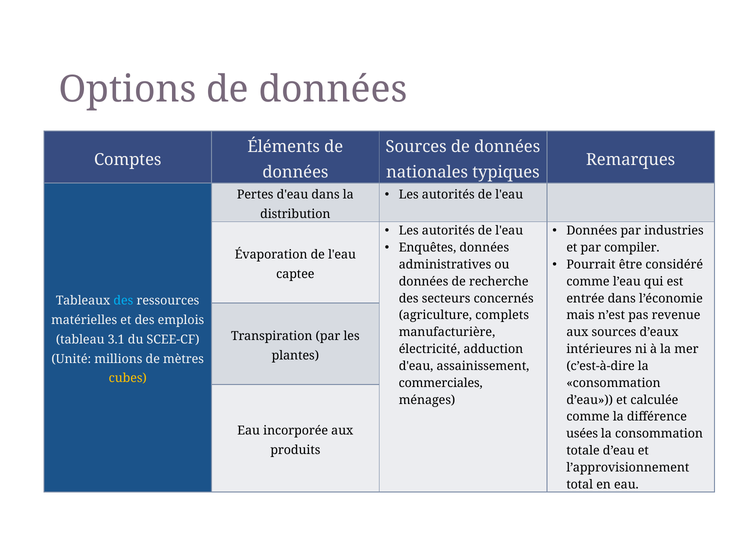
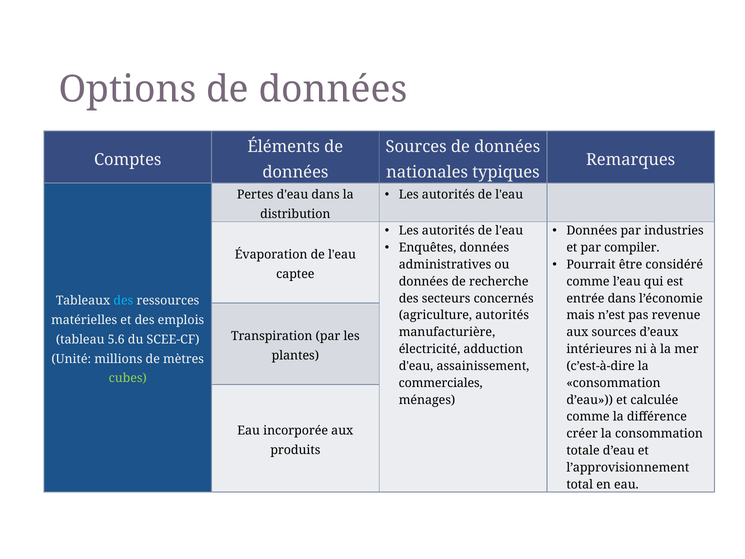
agriculture complets: complets -> autorités
3.1: 3.1 -> 5.6
cubes colour: yellow -> light green
usées: usées -> créer
